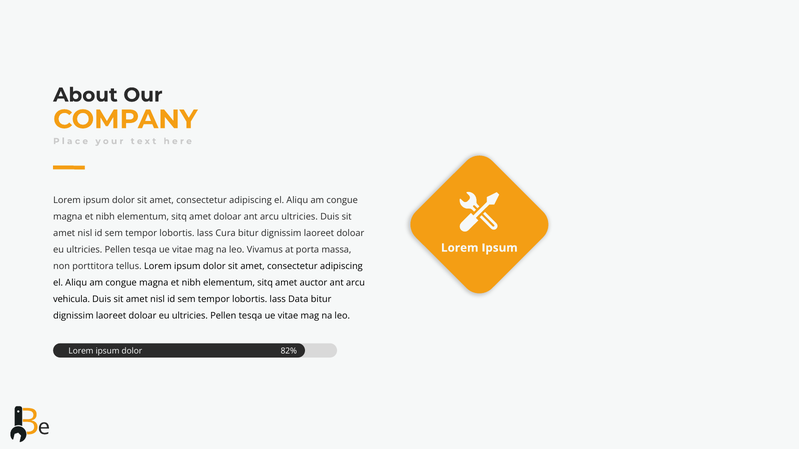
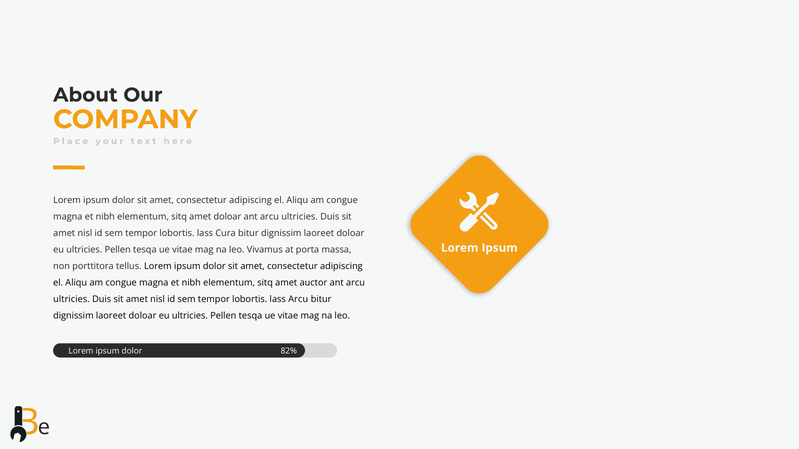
vehicula at (72, 300): vehicula -> ultricies
lass Data: Data -> Arcu
